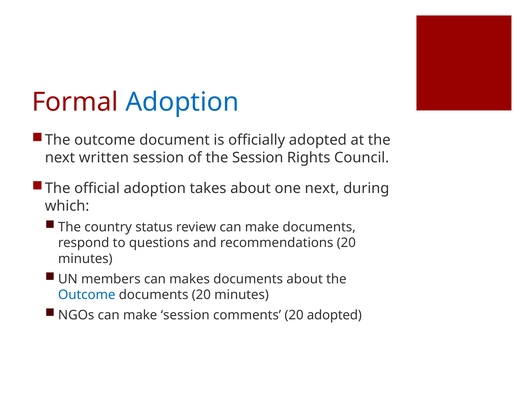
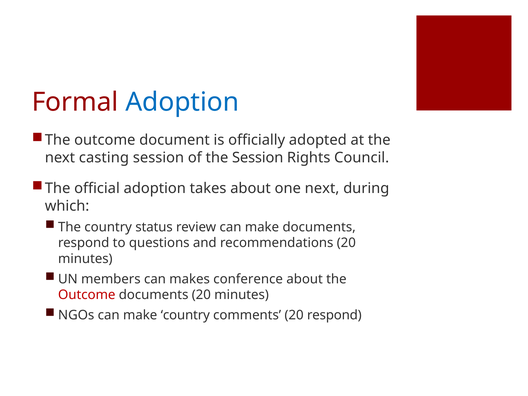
written: written -> casting
makes documents: documents -> conference
Outcome at (87, 295) colour: blue -> red
make session: session -> country
20 adopted: adopted -> respond
